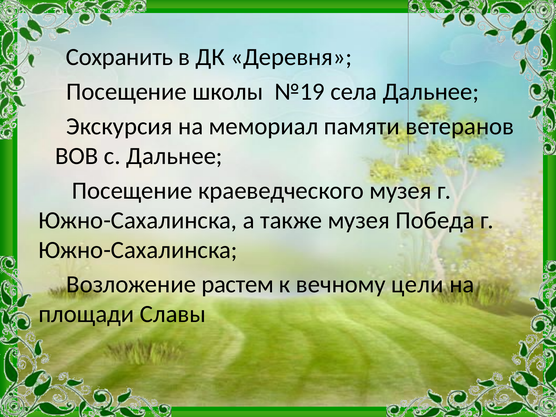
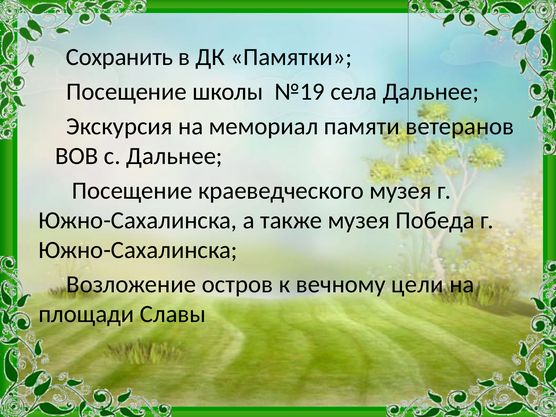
Деревня: Деревня -> Памятки
растем: растем -> остров
